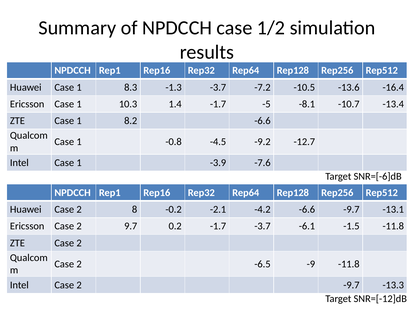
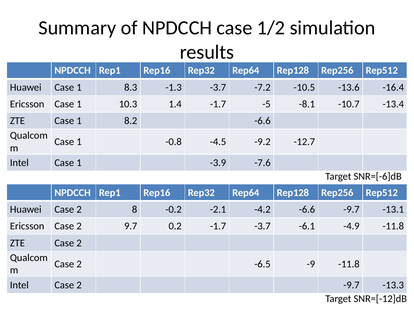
-1.5: -1.5 -> -4.9
